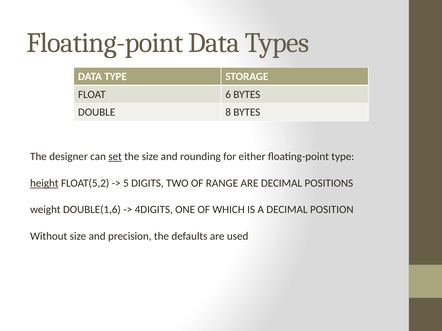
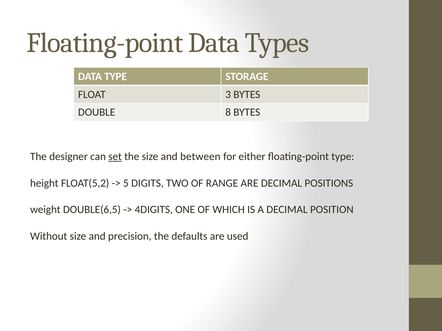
6: 6 -> 3
rounding: rounding -> between
height underline: present -> none
DOUBLE(1,6: DOUBLE(1,6 -> DOUBLE(6,5
